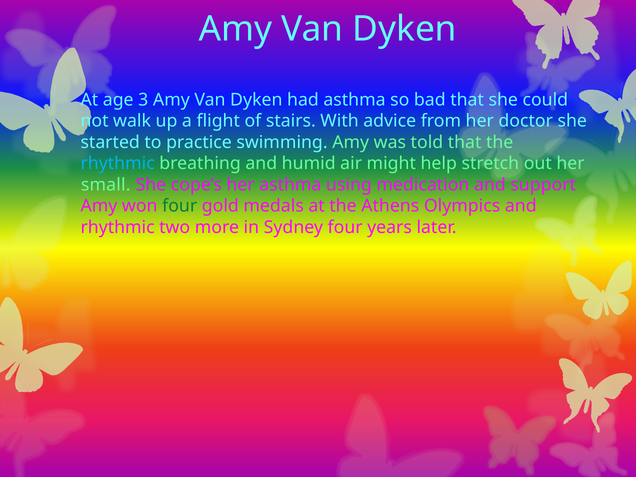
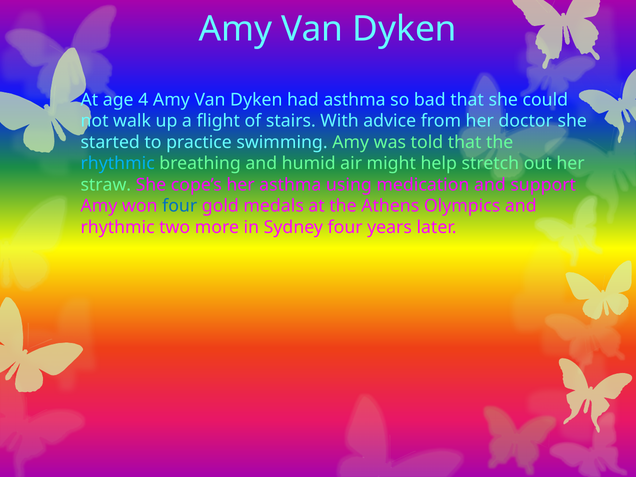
3: 3 -> 4
small: small -> straw
four at (180, 206) colour: green -> blue
